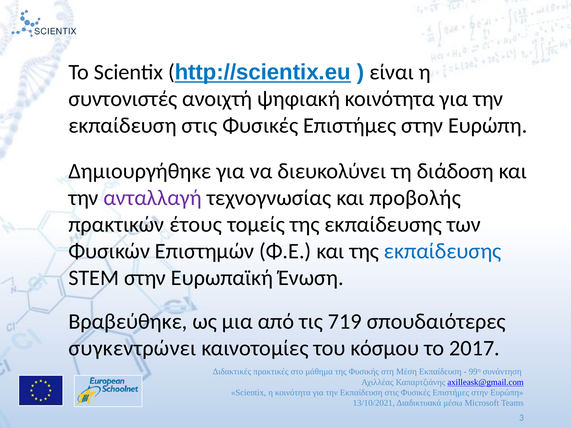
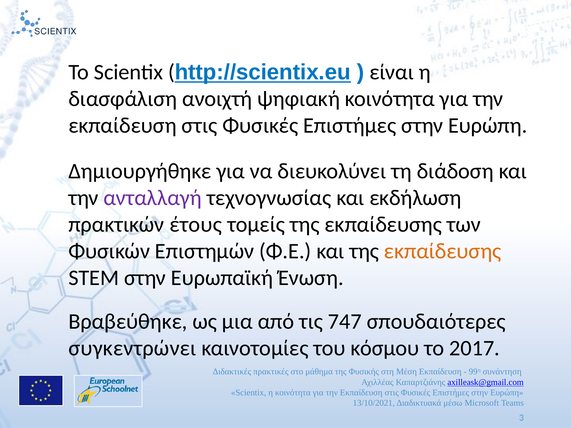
συντονιστές: συντονιστές -> διασφάλιση
προβολής: προβολής -> εκδήλωση
εκπαίδευσης at (443, 251) colour: blue -> orange
719: 719 -> 747
